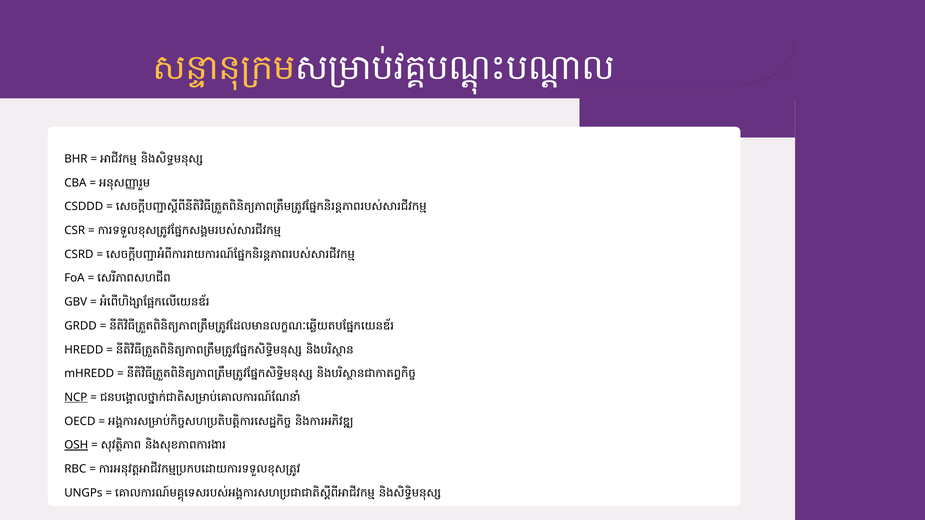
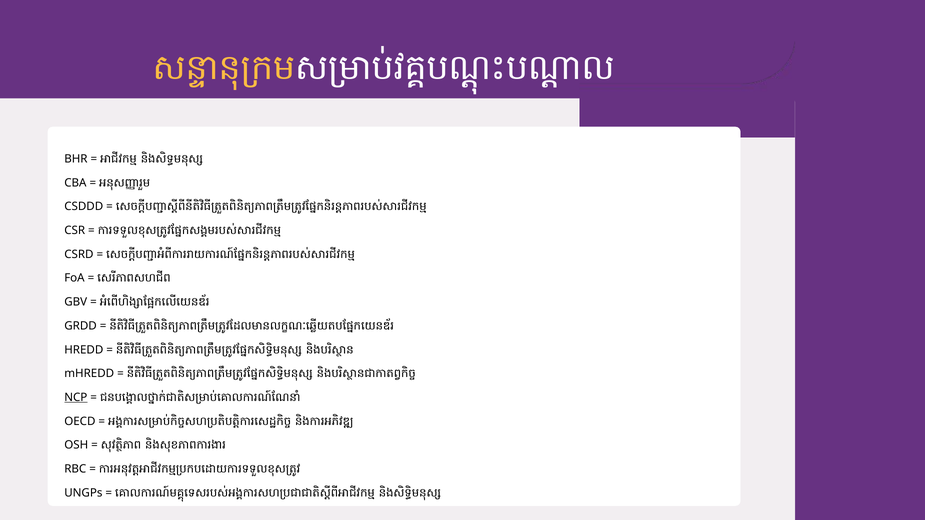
OSH underline: present -> none
